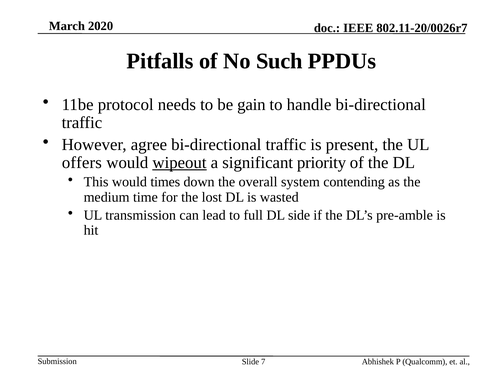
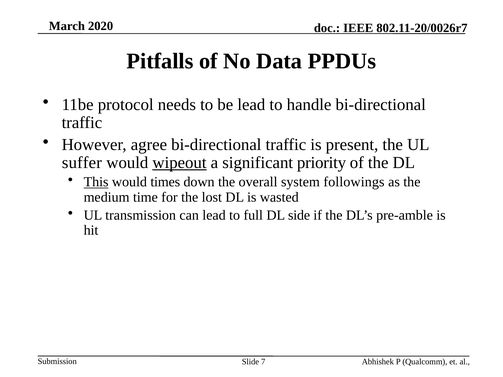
Such: Such -> Data
be gain: gain -> lead
offers: offers -> suffer
This underline: none -> present
contending: contending -> followings
